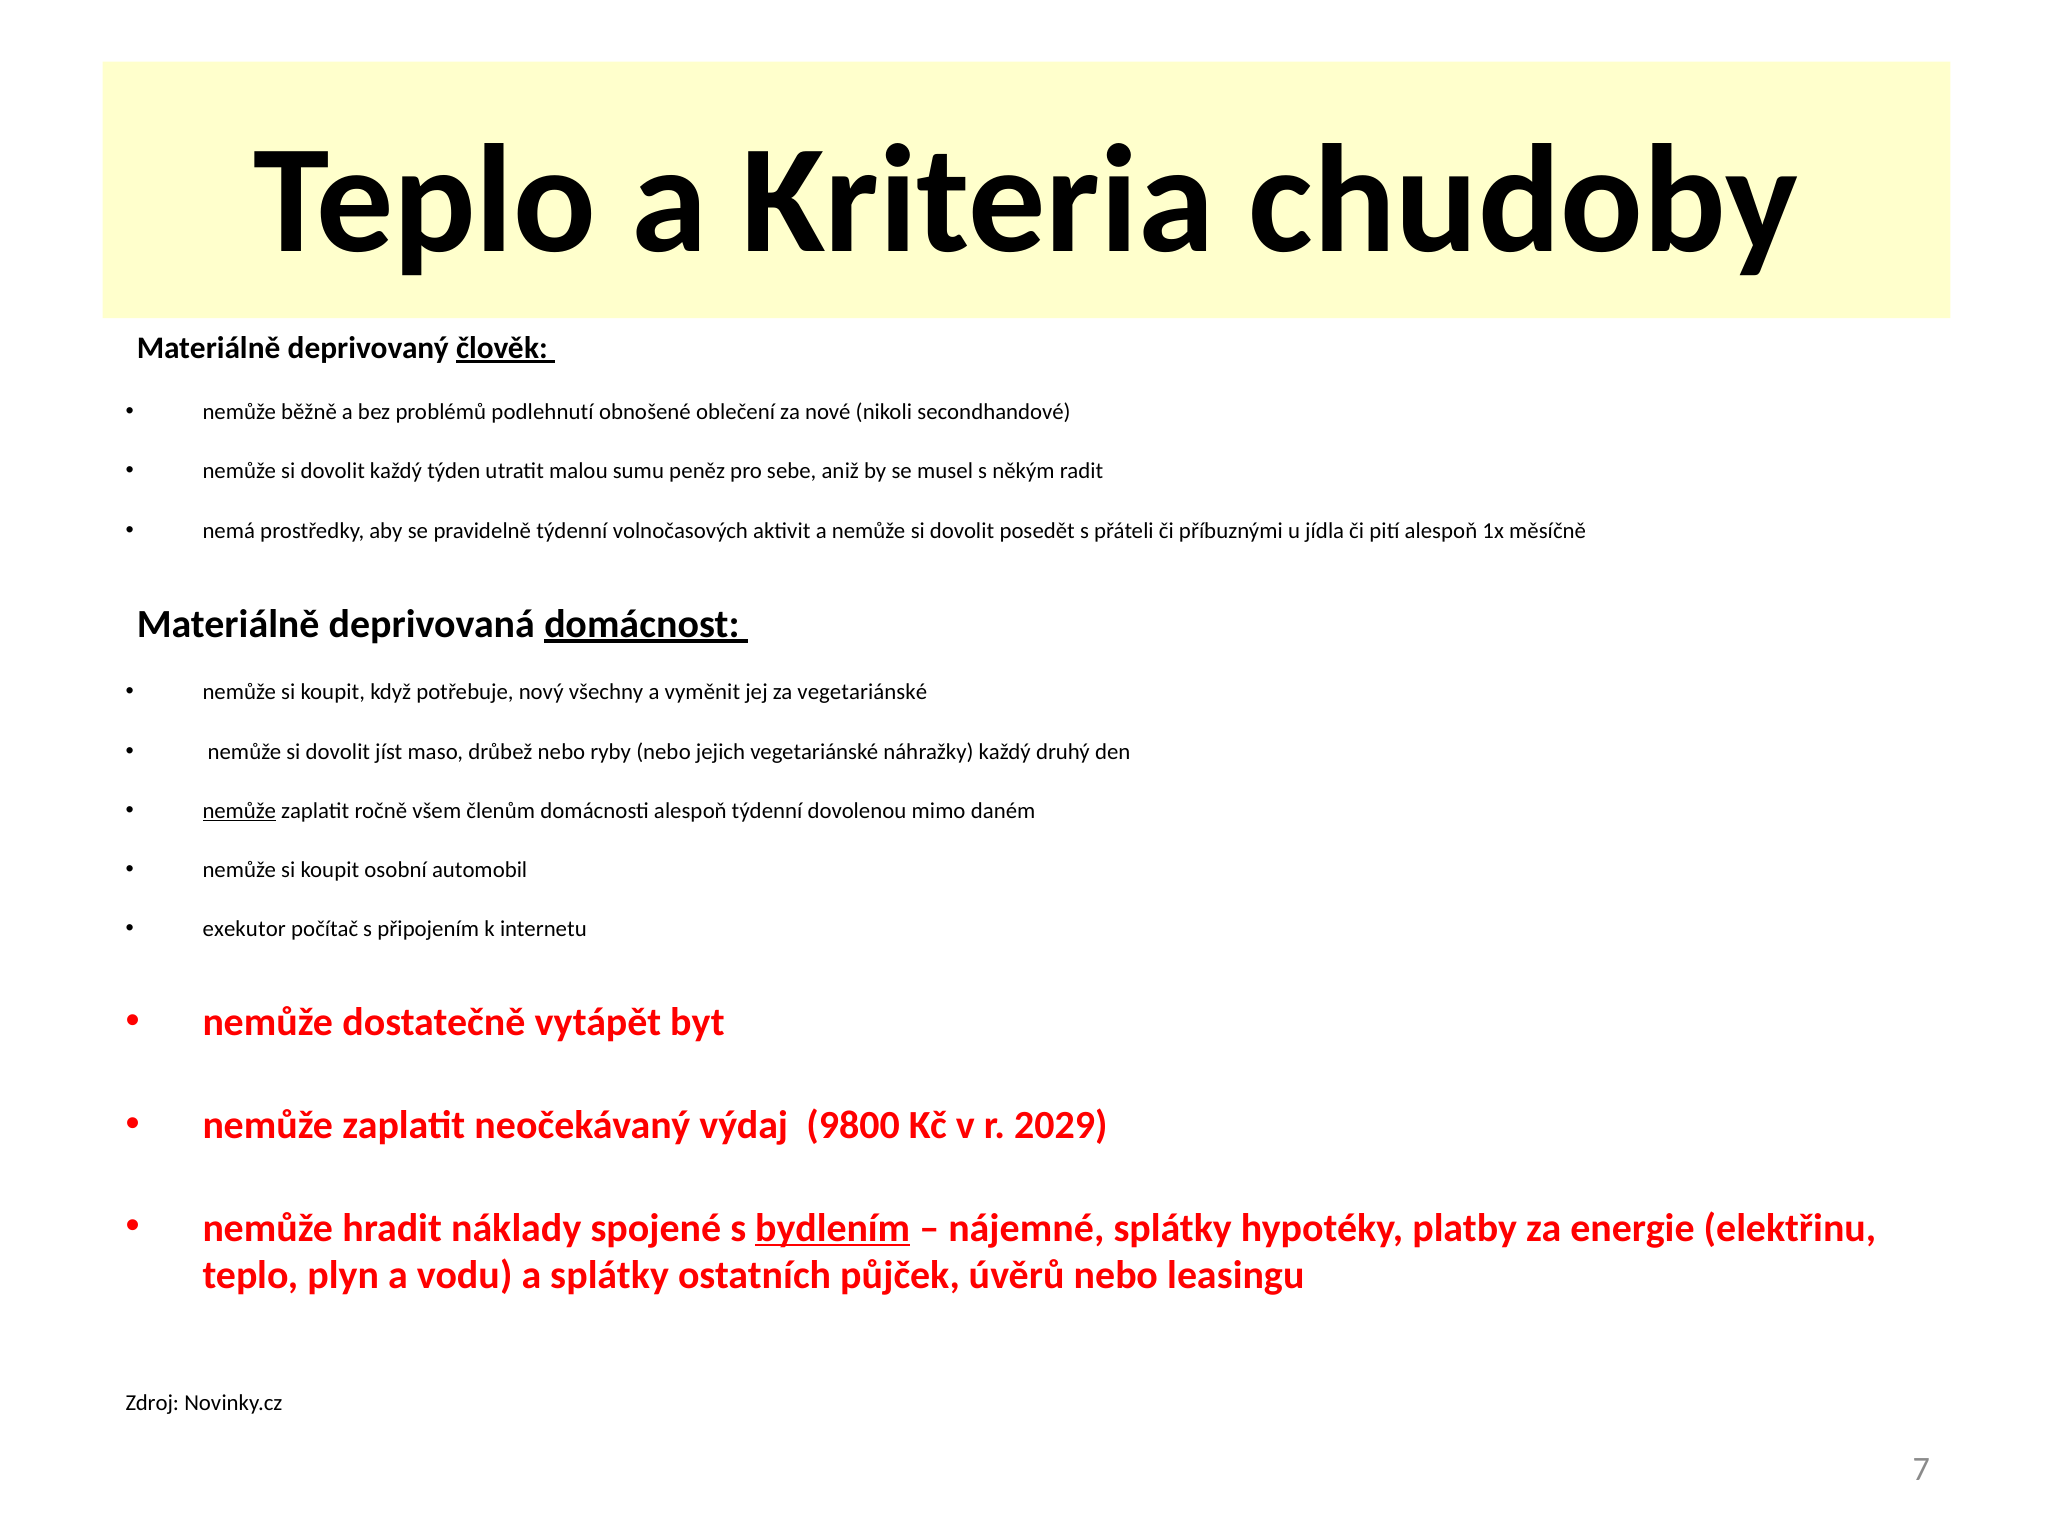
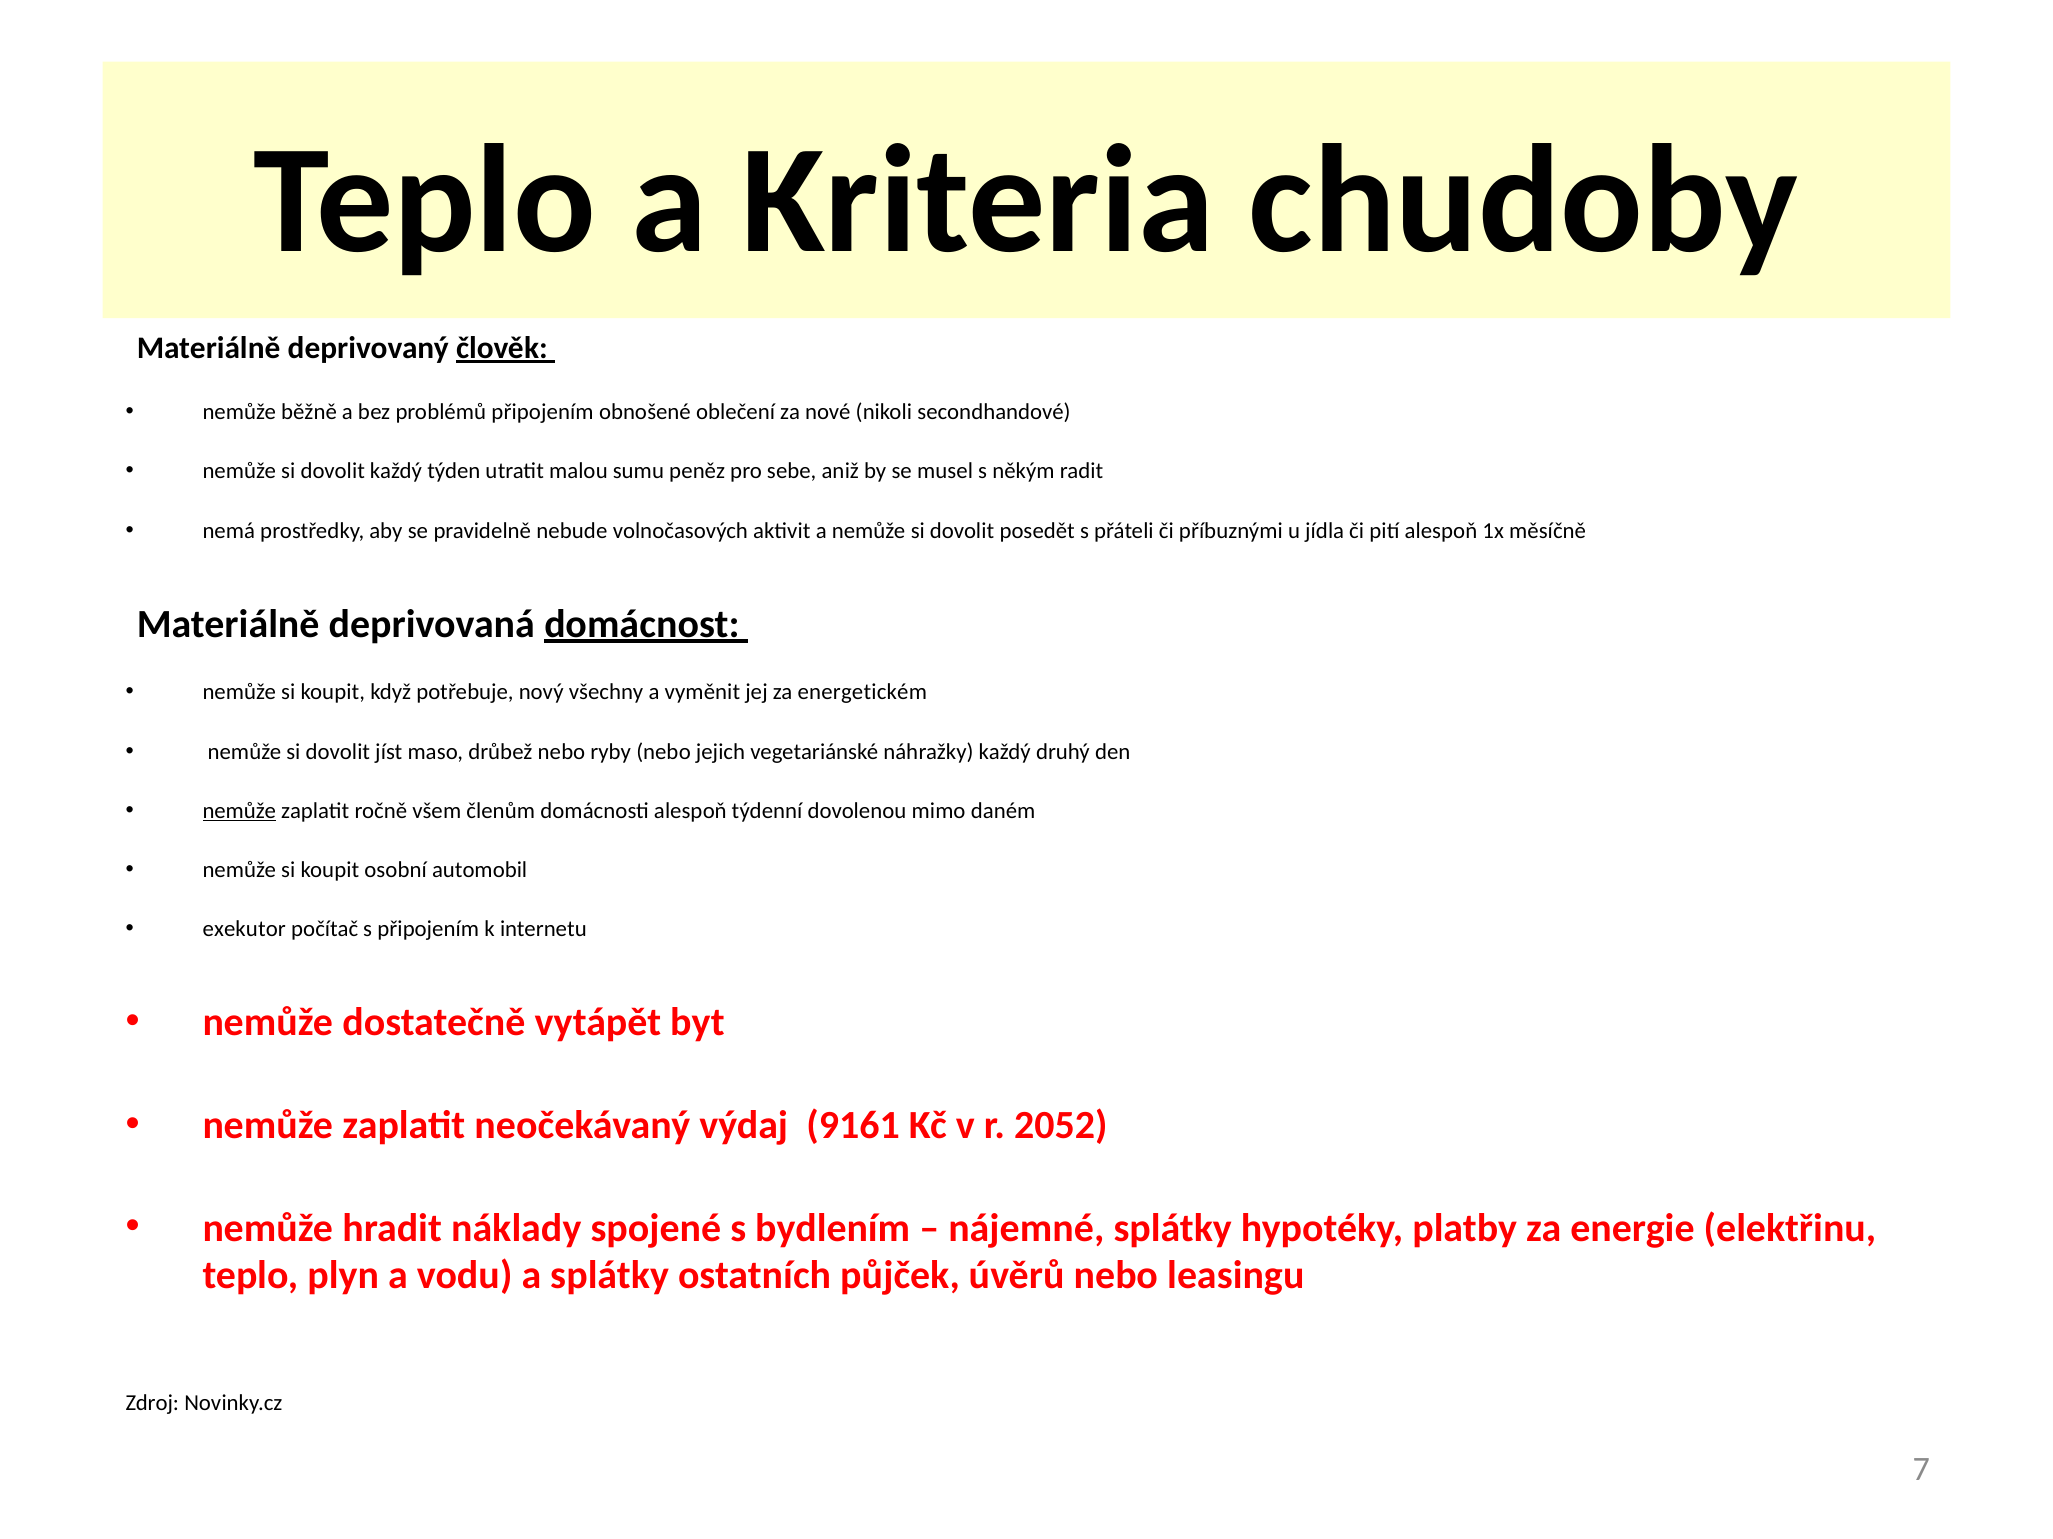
problémů podlehnutí: podlehnutí -> připojením
pravidelně týdenní: týdenní -> nebude
za vegetariánské: vegetariánské -> energetickém
9800: 9800 -> 9161
2029: 2029 -> 2052
bydlením underline: present -> none
